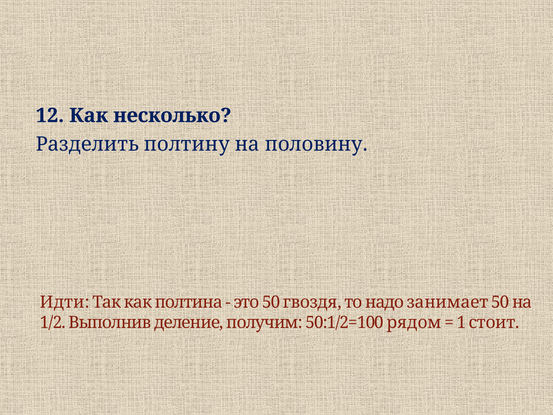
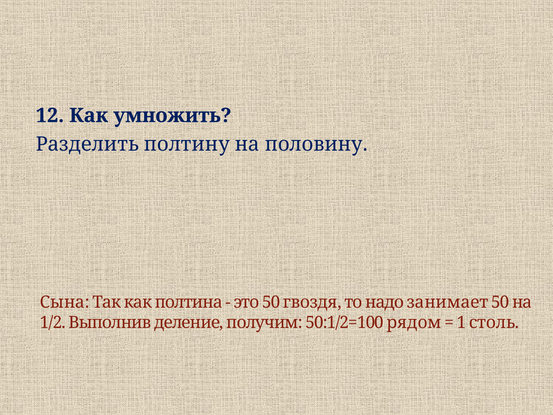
несколько: несколько -> умножить
Идти: Идти -> Сына
стоит: стоит -> столь
